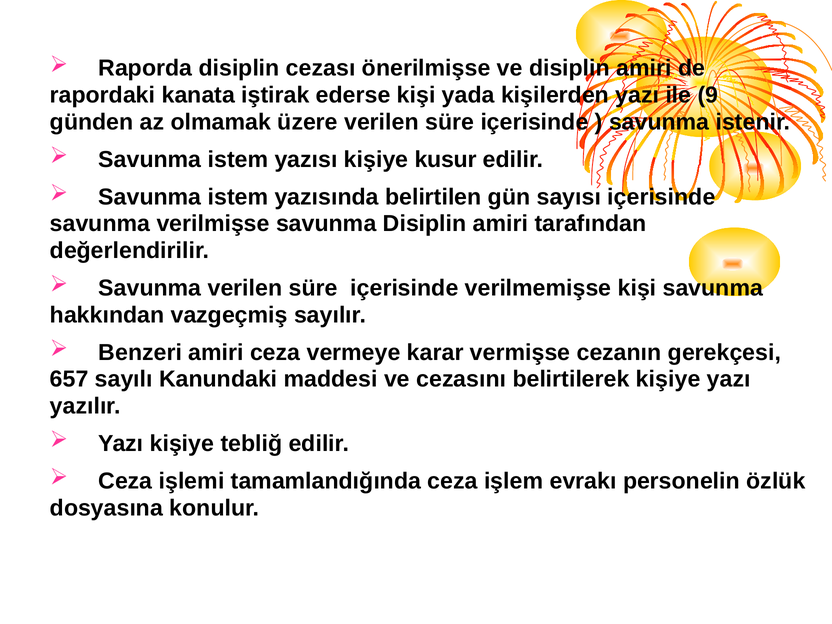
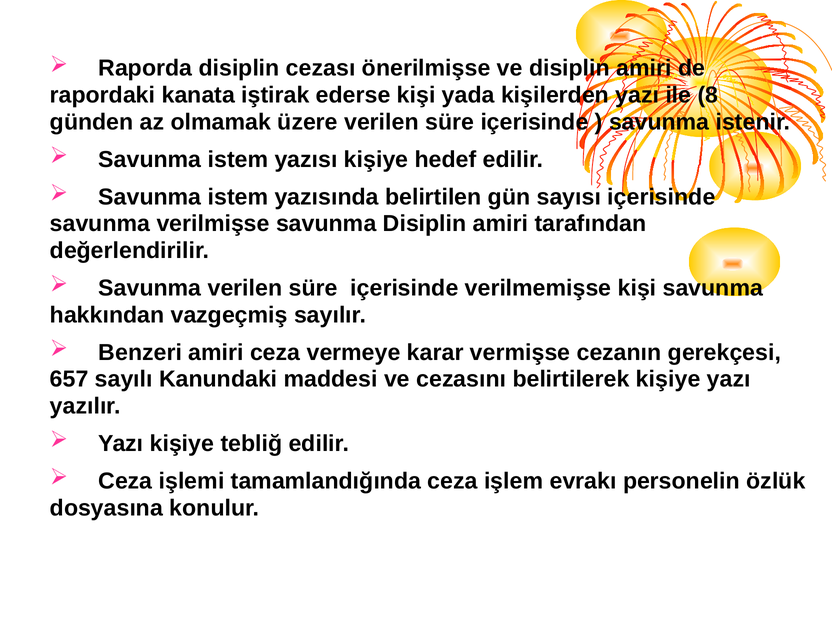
9: 9 -> 8
kusur: kusur -> hedef
